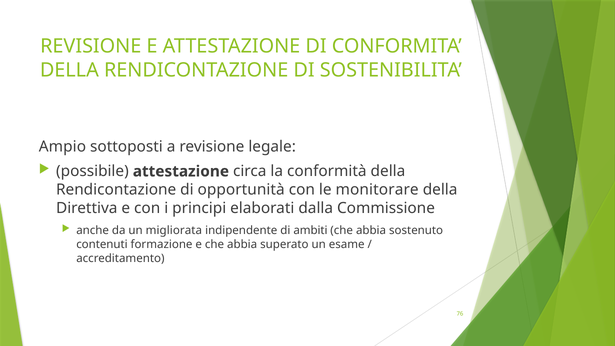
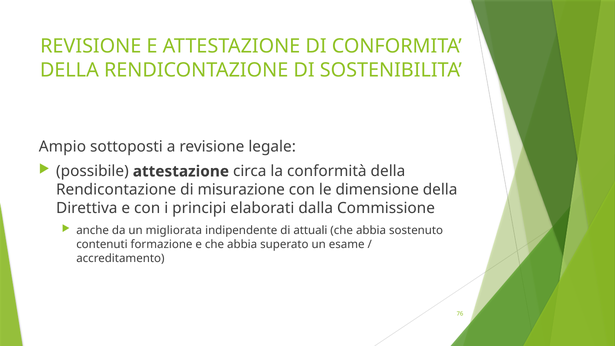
opportunità: opportunità -> misurazione
monitorare: monitorare -> dimensione
ambiti: ambiti -> attuali
